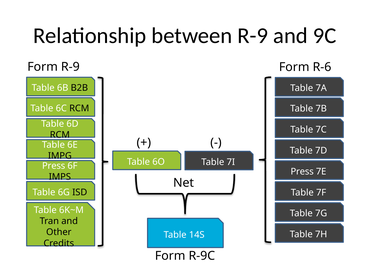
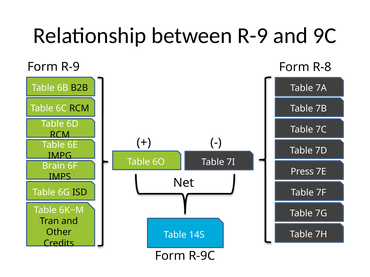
R-6: R-6 -> R-8
Press at (54, 166): Press -> Brain
